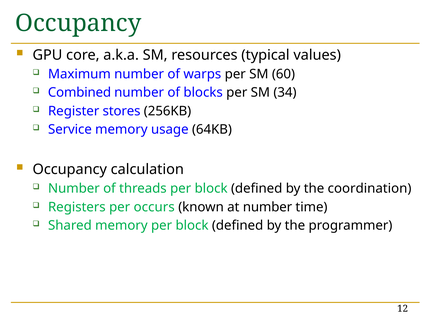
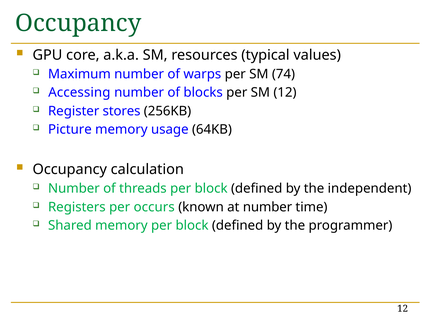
60: 60 -> 74
Combined: Combined -> Accessing
SM 34: 34 -> 12
Service: Service -> Picture
coordination: coordination -> independent
